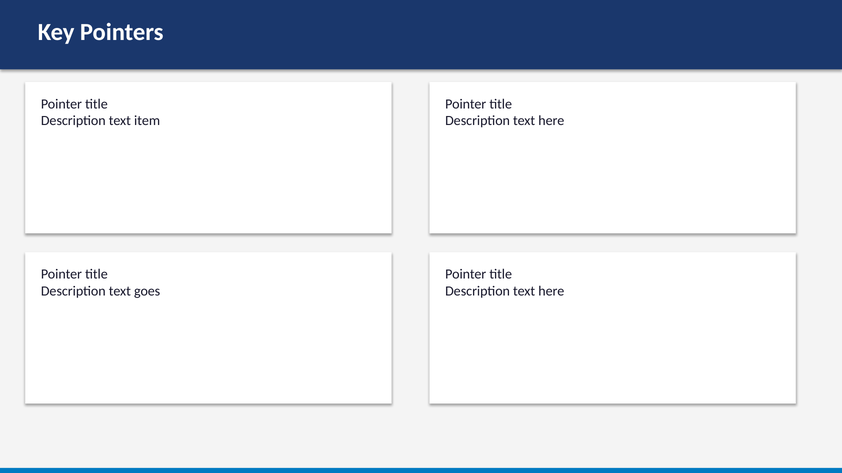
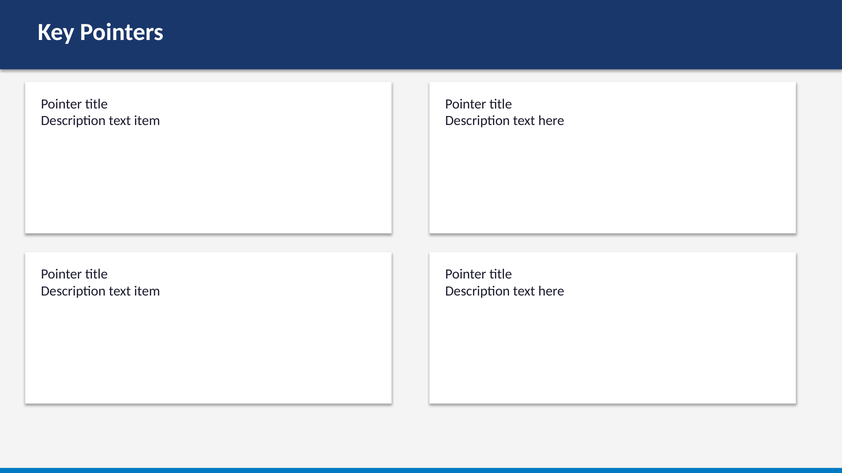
goes at (147, 291): goes -> item
